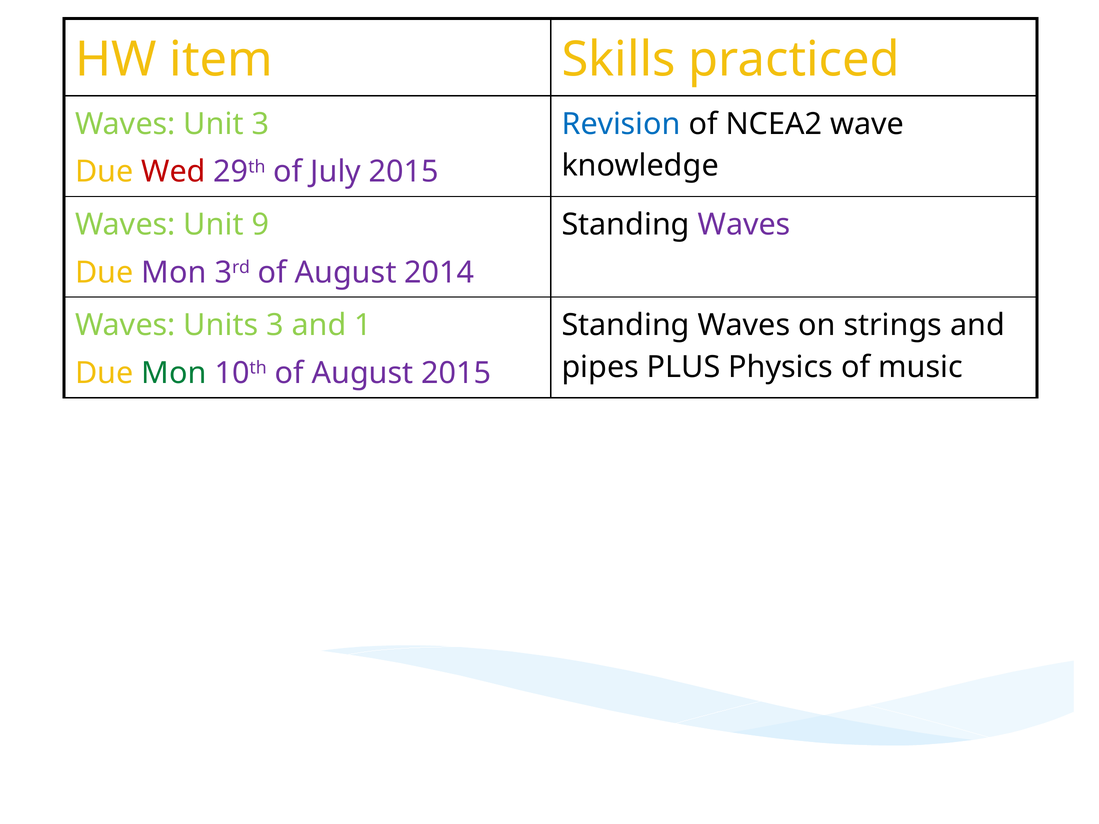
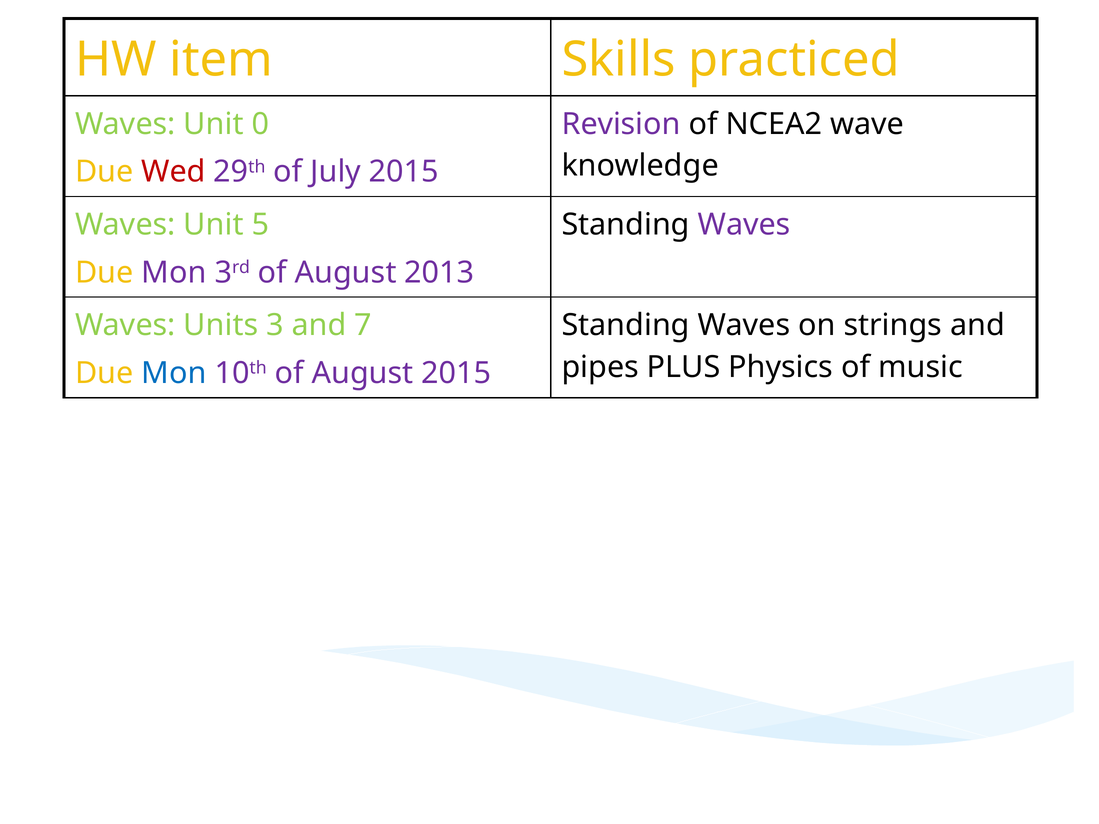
Unit 3: 3 -> 0
Revision colour: blue -> purple
9: 9 -> 5
2014: 2014 -> 2013
1: 1 -> 7
Mon at (174, 373) colour: green -> blue
